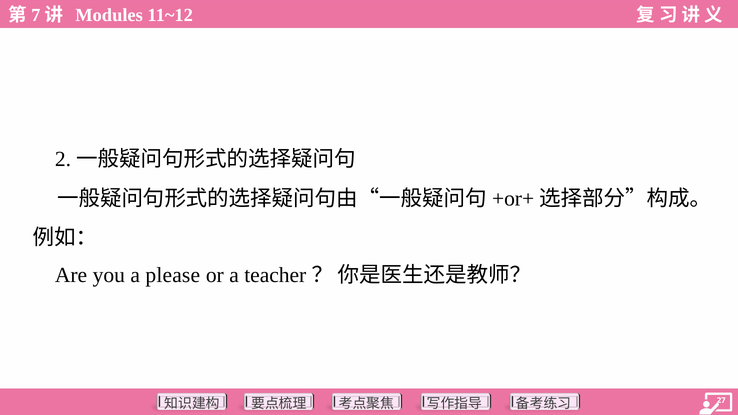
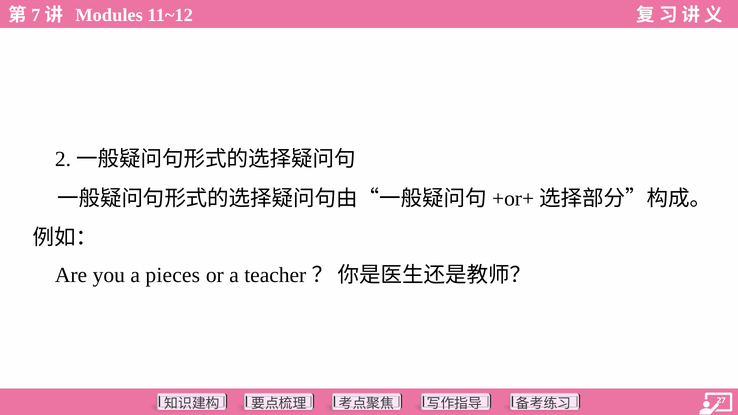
please: please -> pieces
